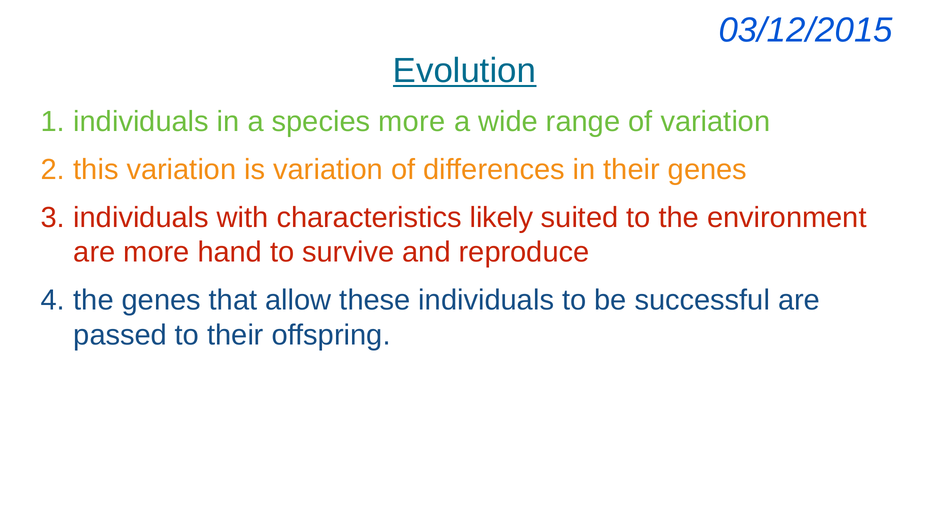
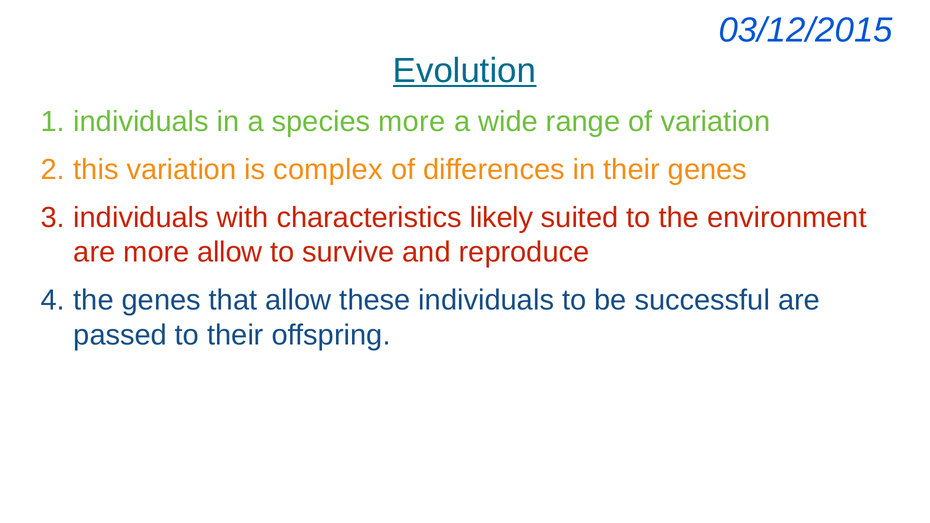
is variation: variation -> complex
more hand: hand -> allow
